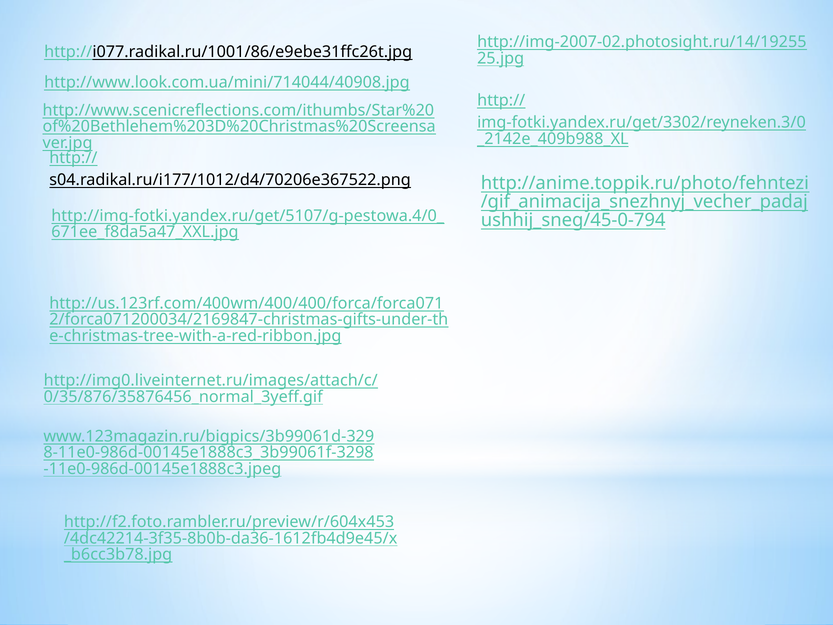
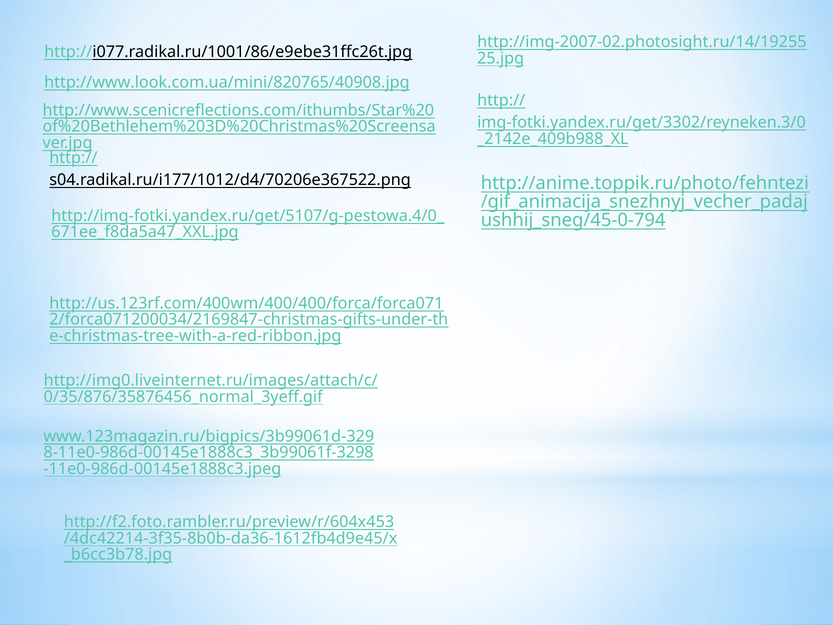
http://www.look.com.ua/mini/714044/40908.jpg: http://www.look.com.ua/mini/714044/40908.jpg -> http://www.look.com.ua/mini/820765/40908.jpg
